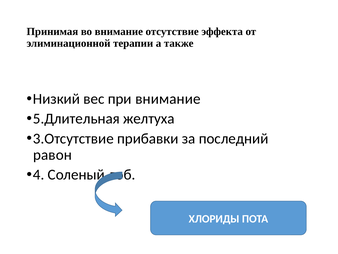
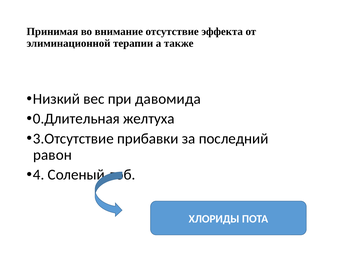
при внимание: внимание -> давомида
5.Длительная: 5.Длительная -> 0.Длительная
